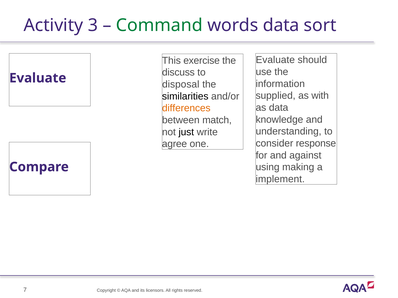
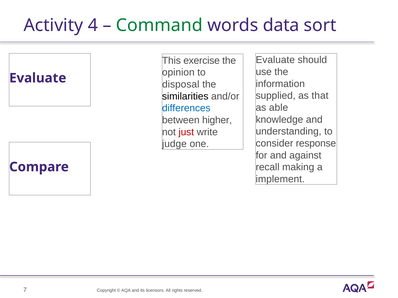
3: 3 -> 4
discuss: discuss -> opinion
with: with -> that
as data: data -> able
differences colour: orange -> blue
match: match -> higher
just colour: black -> red
agree: agree -> judge
using: using -> recall
